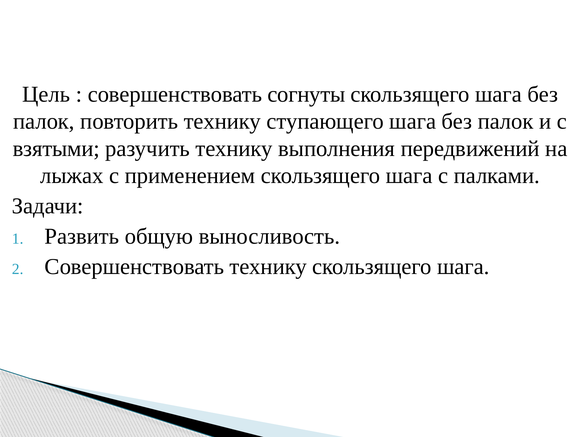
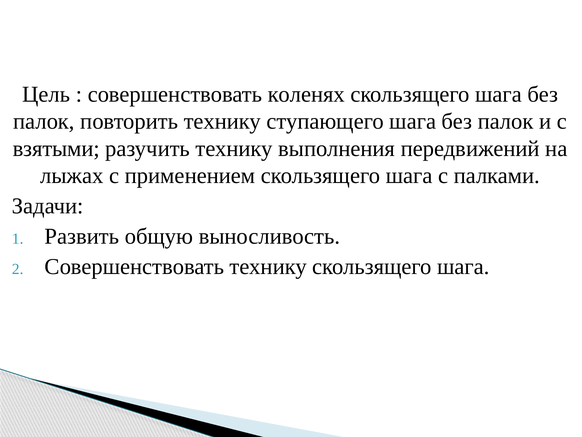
согнуты: согнуты -> коленях
